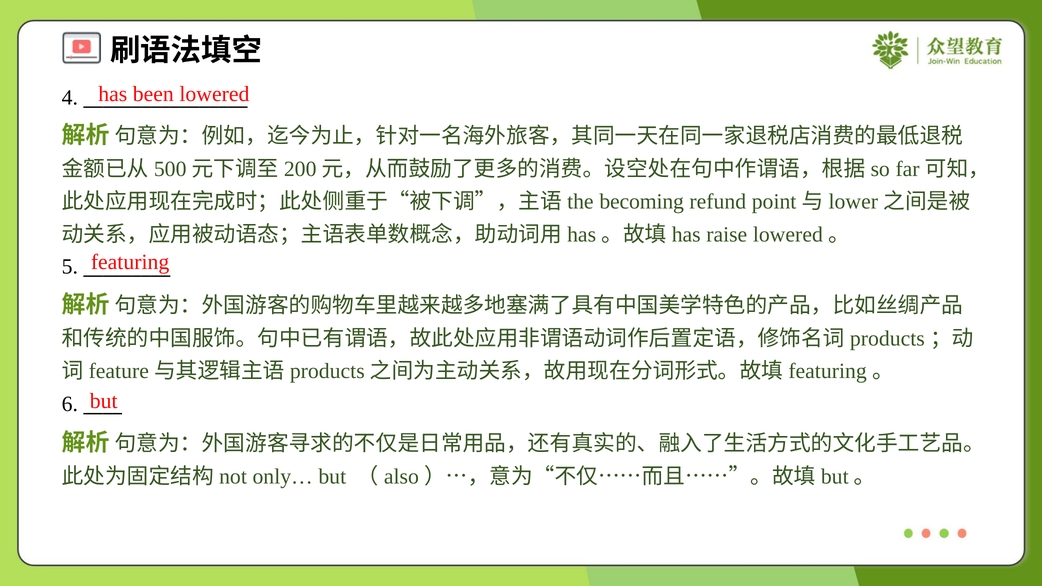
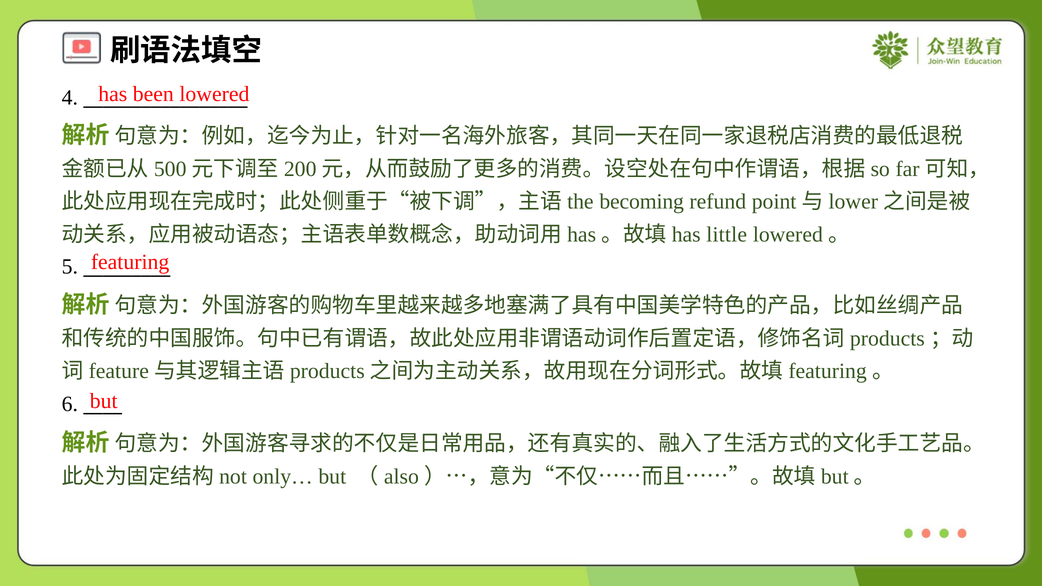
raise: raise -> little
